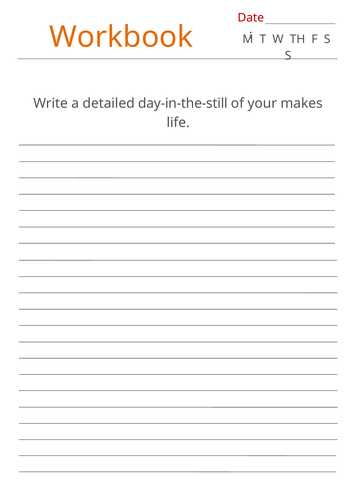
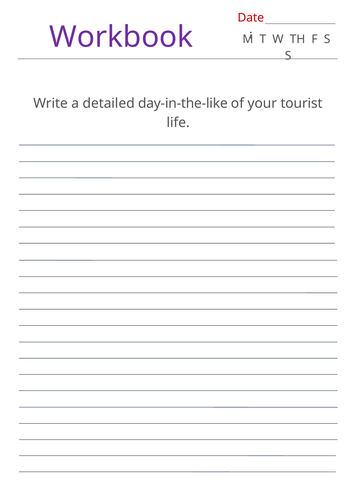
Workbook colour: orange -> purple
day-in-the-still: day-in-the-still -> day-in-the-like
makes: makes -> tourist
